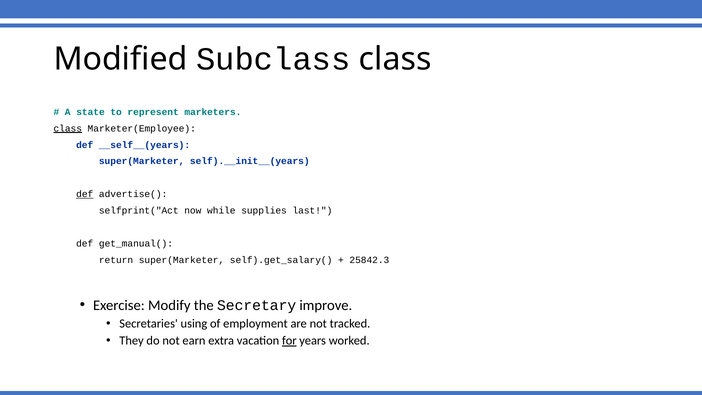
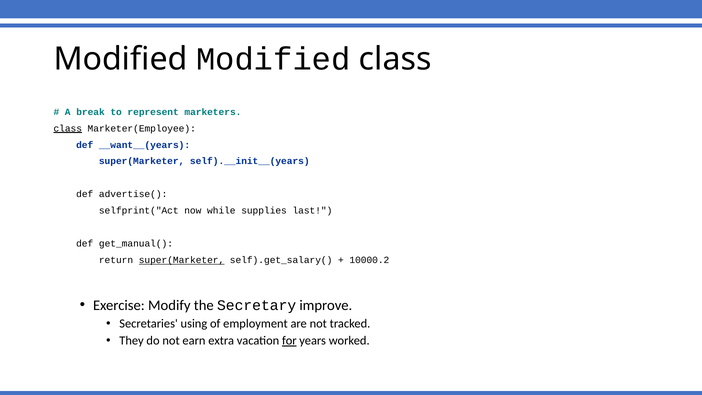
Modified Subclass: Subclass -> Modified
state: state -> break
__self__(years: __self__(years -> __want__(years
def at (85, 194) underline: present -> none
super(Marketer at (182, 260) underline: none -> present
25842.3: 25842.3 -> 10000.2
